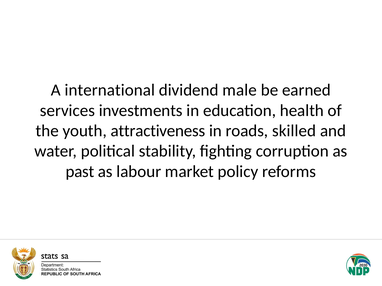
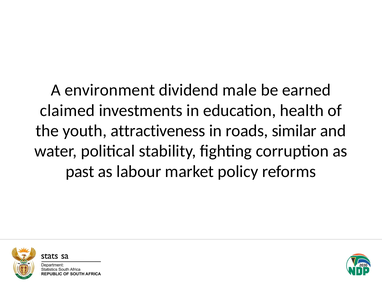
international: international -> environment
services: services -> claimed
skilled: skilled -> similar
